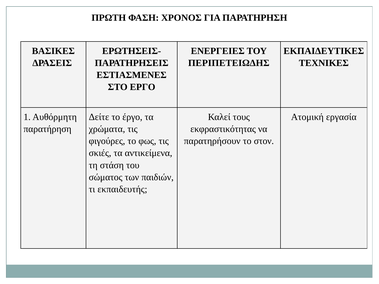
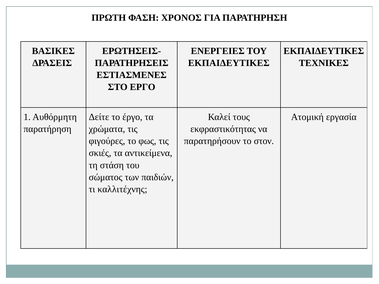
ΠΕΡΙΠΕΤΕΙΩΔΗΣ at (229, 63): ΠΕΡΙΠΕΤΕΙΩΔΗΣ -> ΕΚΠΑΙΔΕΥΤΙΚΕΣ
εκπαιδευτής: εκπαιδευτής -> καλλιτέχνης
